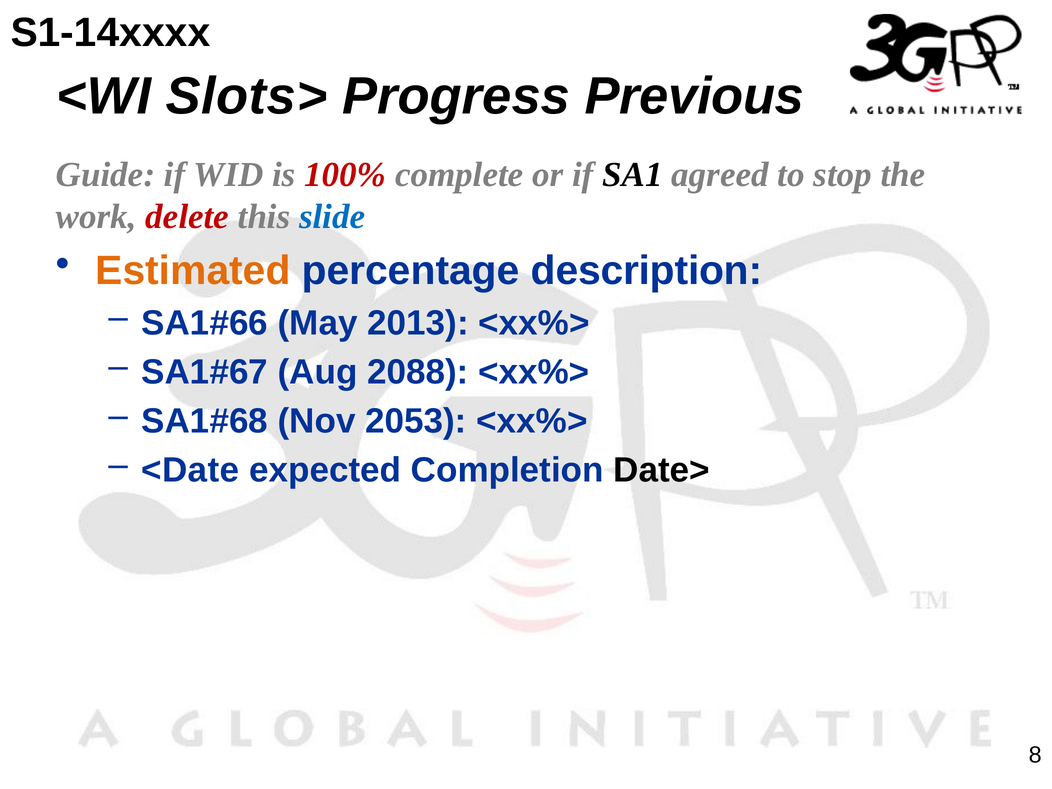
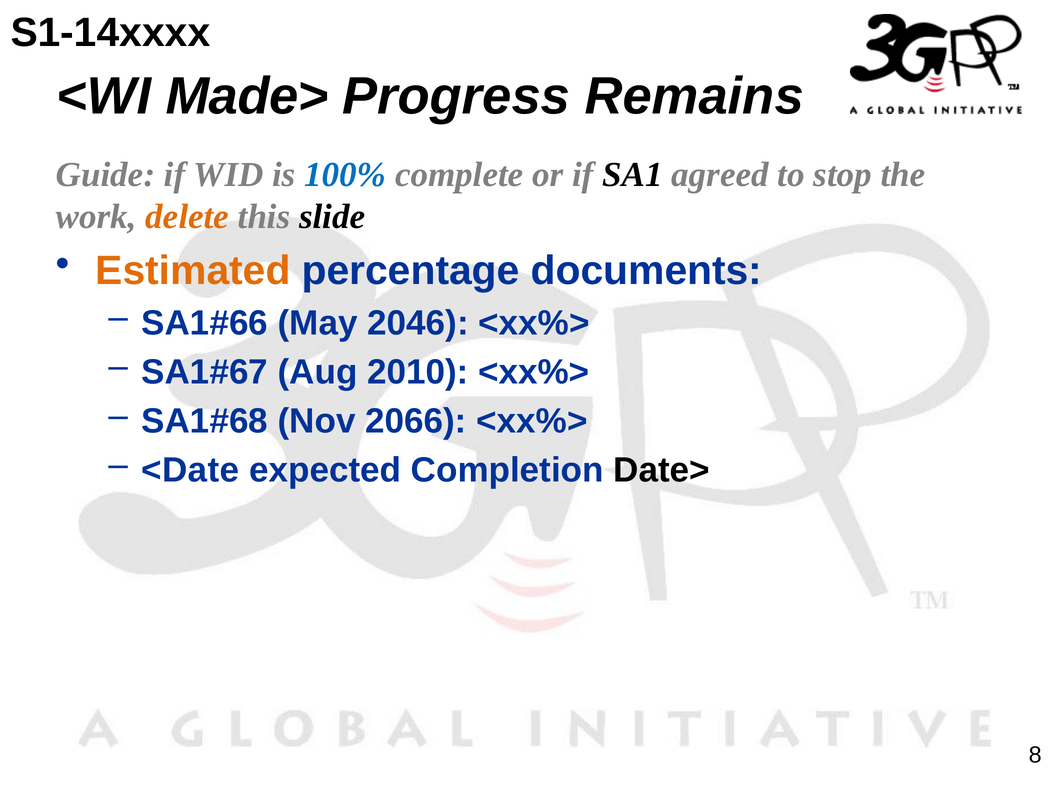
Slots>: Slots> -> Made>
Previous: Previous -> Remains
100% colour: red -> blue
delete colour: red -> orange
slide colour: blue -> black
description: description -> documents
2013: 2013 -> 2046
2088: 2088 -> 2010
2053: 2053 -> 2066
